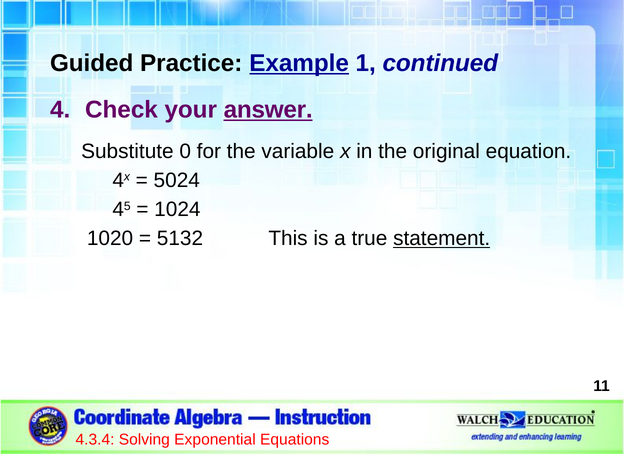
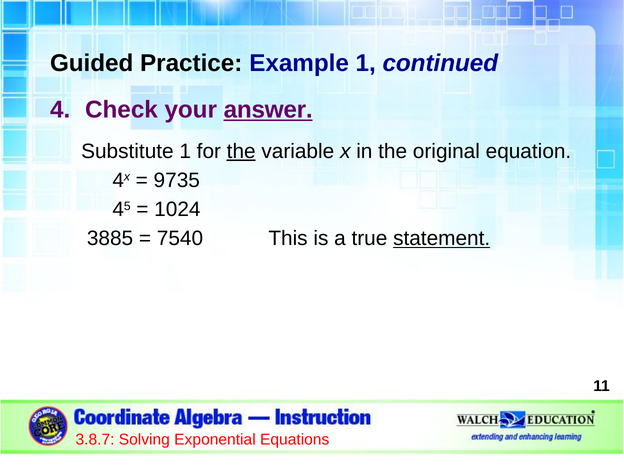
Example underline: present -> none
Substitute 0: 0 -> 1
the at (241, 151) underline: none -> present
5024: 5024 -> 9735
1020: 1020 -> 3885
5132: 5132 -> 7540
4.3.4: 4.3.4 -> 3.8.7
